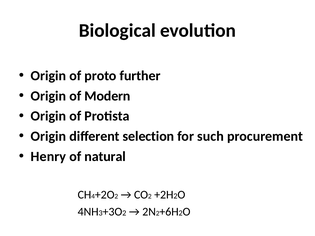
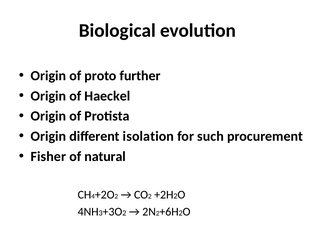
Modern: Modern -> Haeckel
selection: selection -> isolation
Henry: Henry -> Fisher
